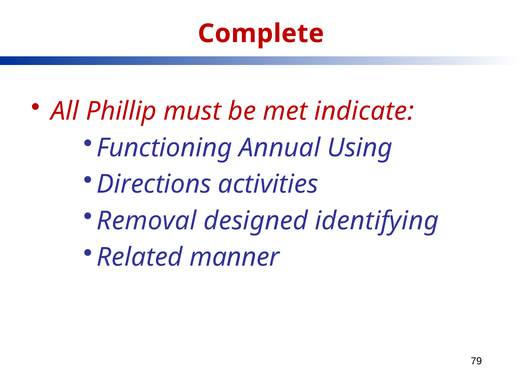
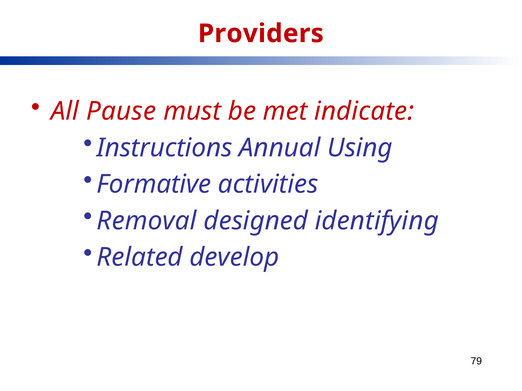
Complete: Complete -> Providers
Phillip: Phillip -> Pause
Functioning: Functioning -> Instructions
Directions: Directions -> Formative
manner: manner -> develop
